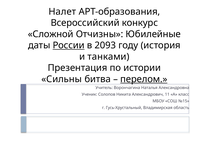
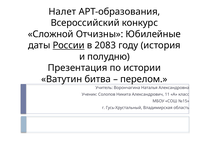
2093: 2093 -> 2083
танками: танками -> полудню
Сильны: Сильны -> Ватутин
перелом underline: present -> none
